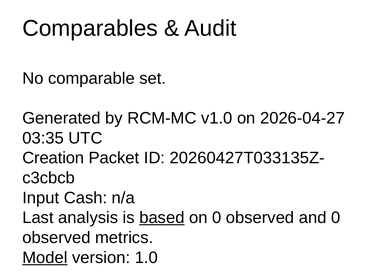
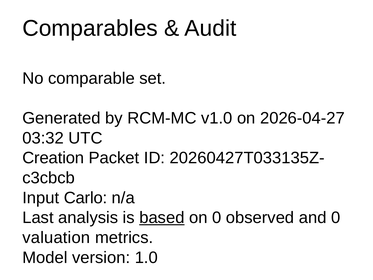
03:35: 03:35 -> 03:32
Cash: Cash -> Carlo
observed at (56, 237): observed -> valuation
Model underline: present -> none
